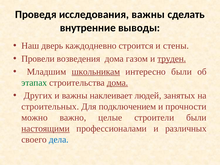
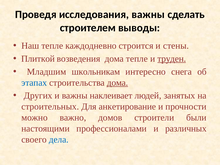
внутренние: внутренние -> строителем
Наш дверь: дверь -> тепле
Провели: Провели -> Плиткой
дома газом: газом -> тепле
школьникам underline: present -> none
интересно были: были -> снега
этапах colour: green -> blue
подключением: подключением -> анкетирование
целые: целые -> домов
настоящими underline: present -> none
